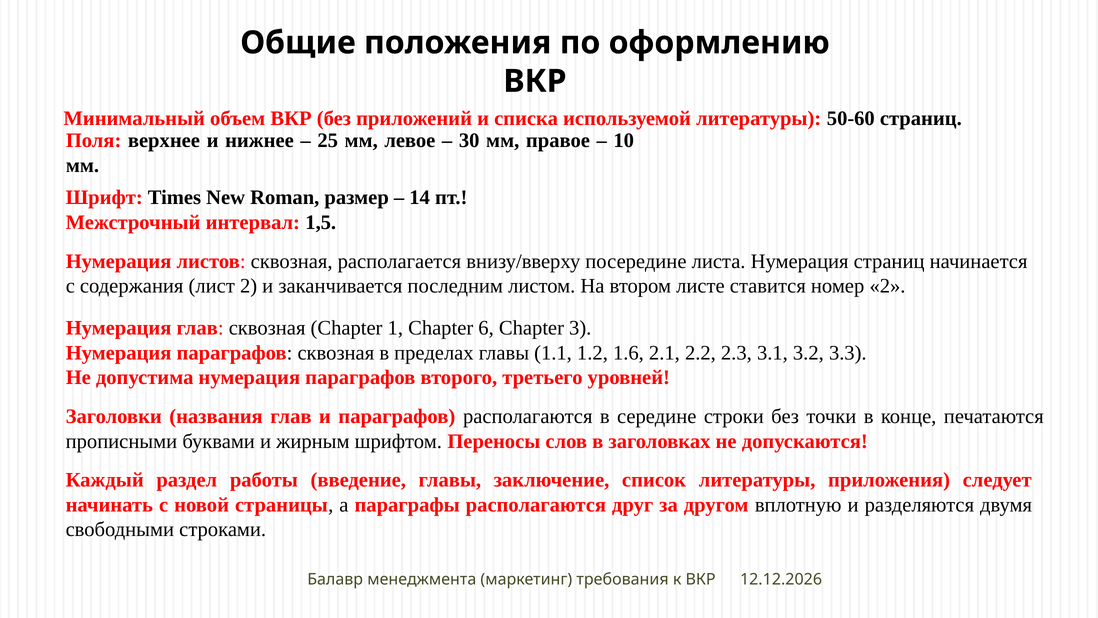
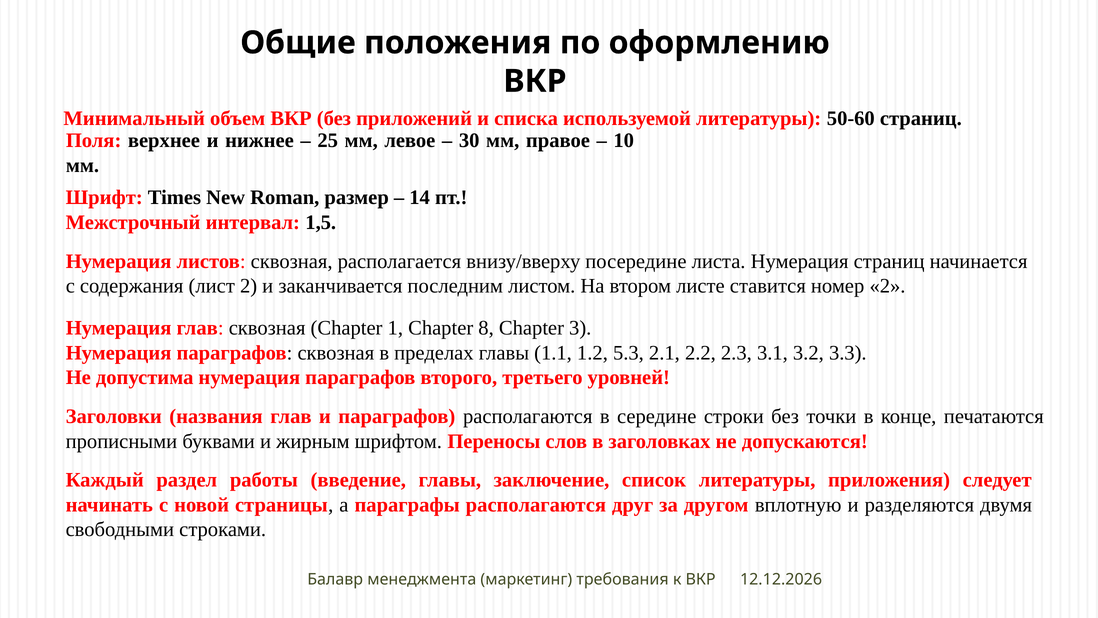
6: 6 -> 8
1.6: 1.6 -> 5.3
